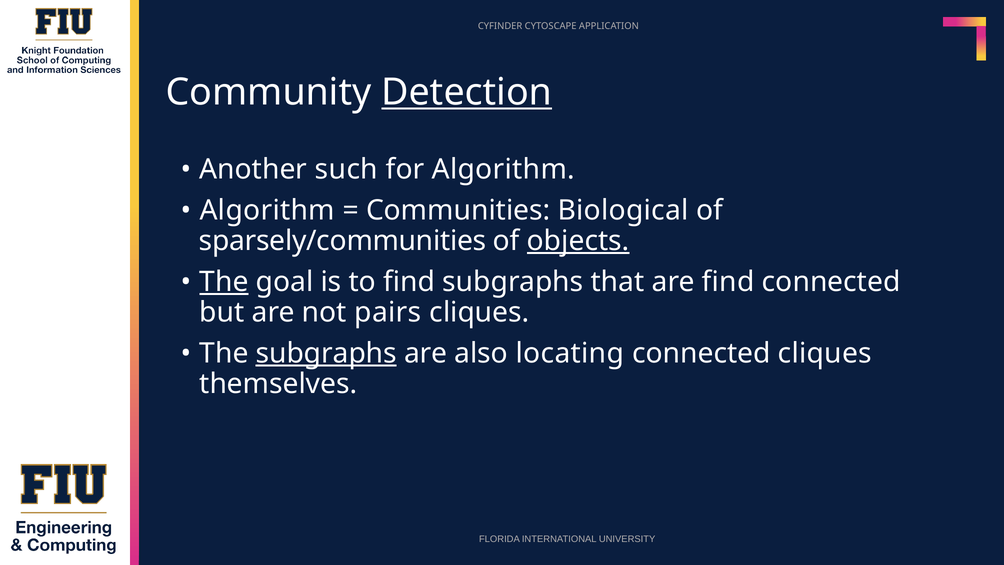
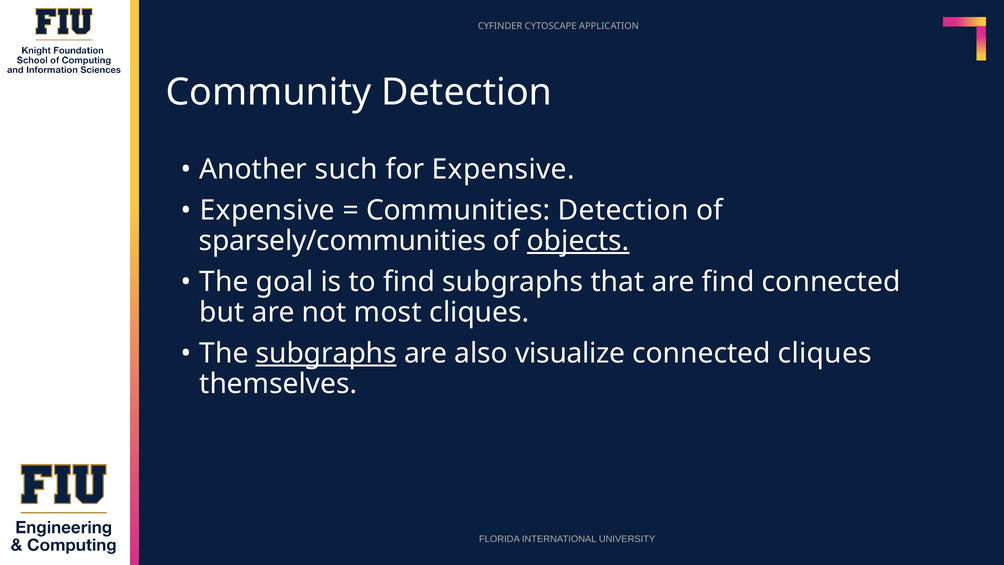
Detection at (467, 92) underline: present -> none
for Algorithm: Algorithm -> Expensive
Algorithm at (267, 210): Algorithm -> Expensive
Communities Biological: Biological -> Detection
The at (224, 282) underline: present -> none
pairs: pairs -> most
locating: locating -> visualize
